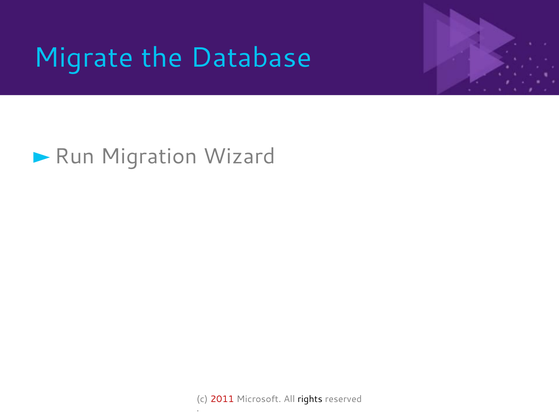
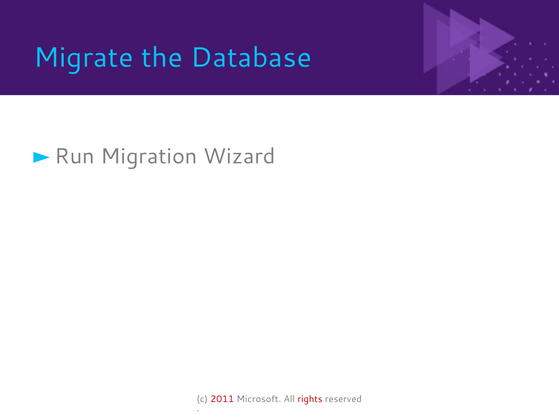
rights colour: black -> red
